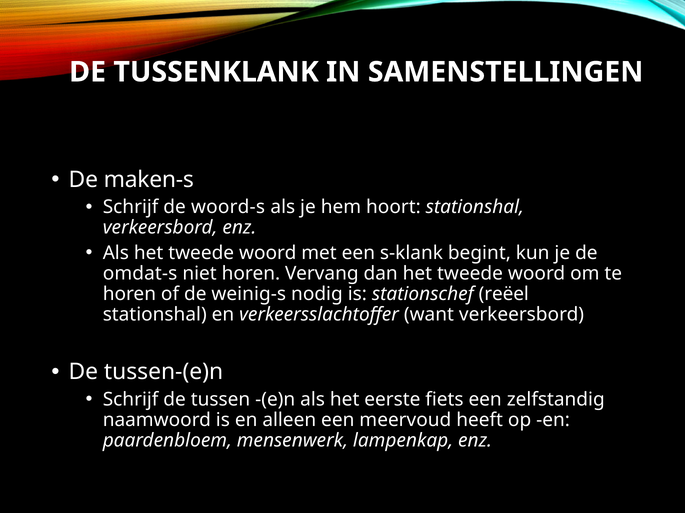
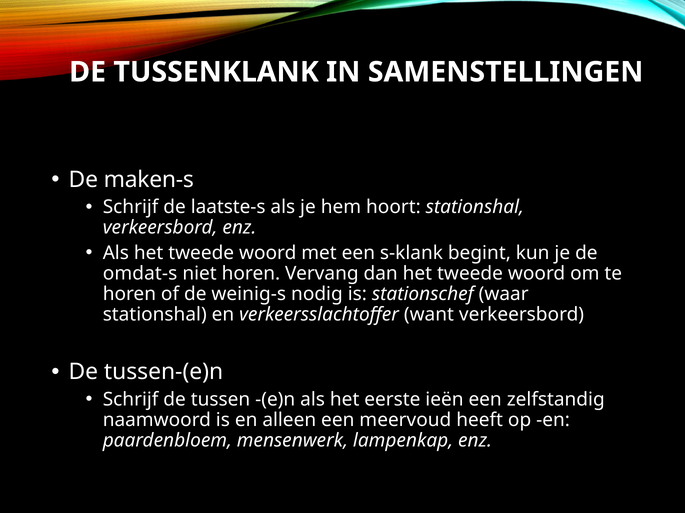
woord-s: woord-s -> laatste-s
reëel: reëel -> waar
fiets: fiets -> ieën
